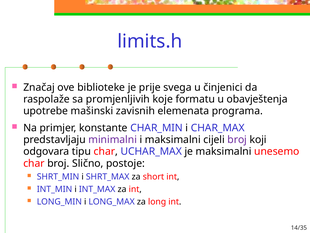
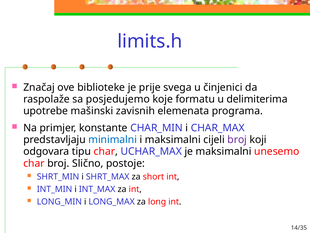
promjenljivih: promjenljivih -> posjedujemo
obavještenja: obavještenja -> delimiterima
minimalni colour: purple -> blue
